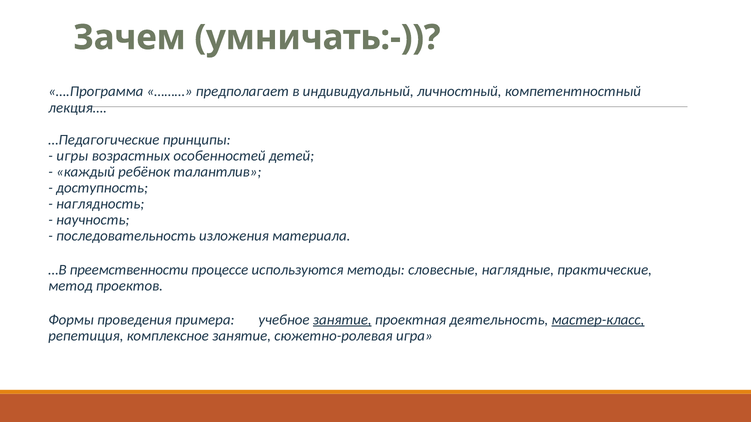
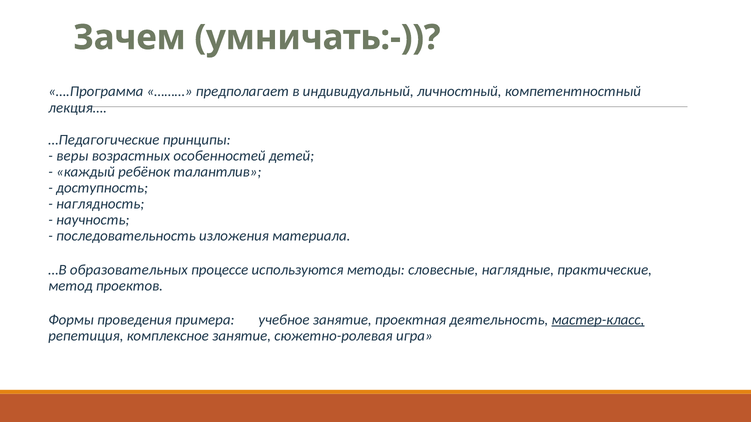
игры: игры -> веры
преемственности: преемственности -> образовательных
занятие at (342, 320) underline: present -> none
